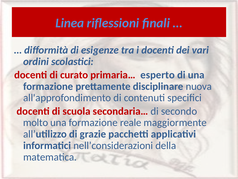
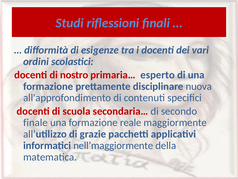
Linea: Linea -> Studi
curato: curato -> nostro
molto: molto -> finale
nell’considerazioni: nell’considerazioni -> nell’maggiormente
